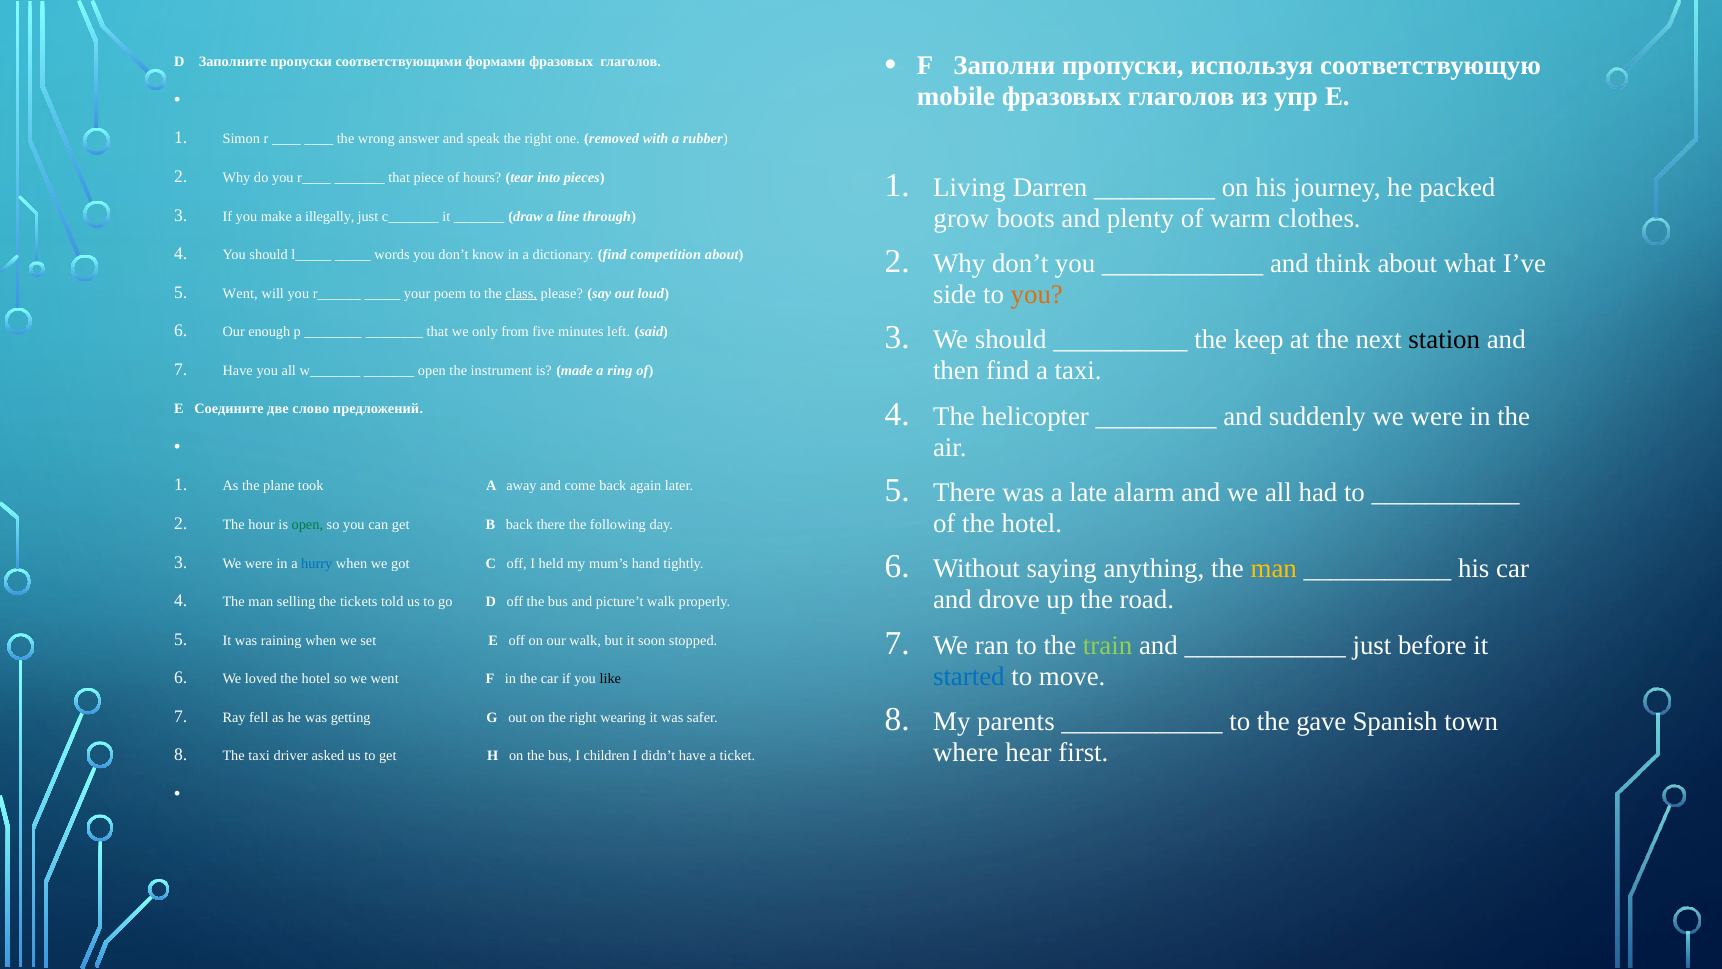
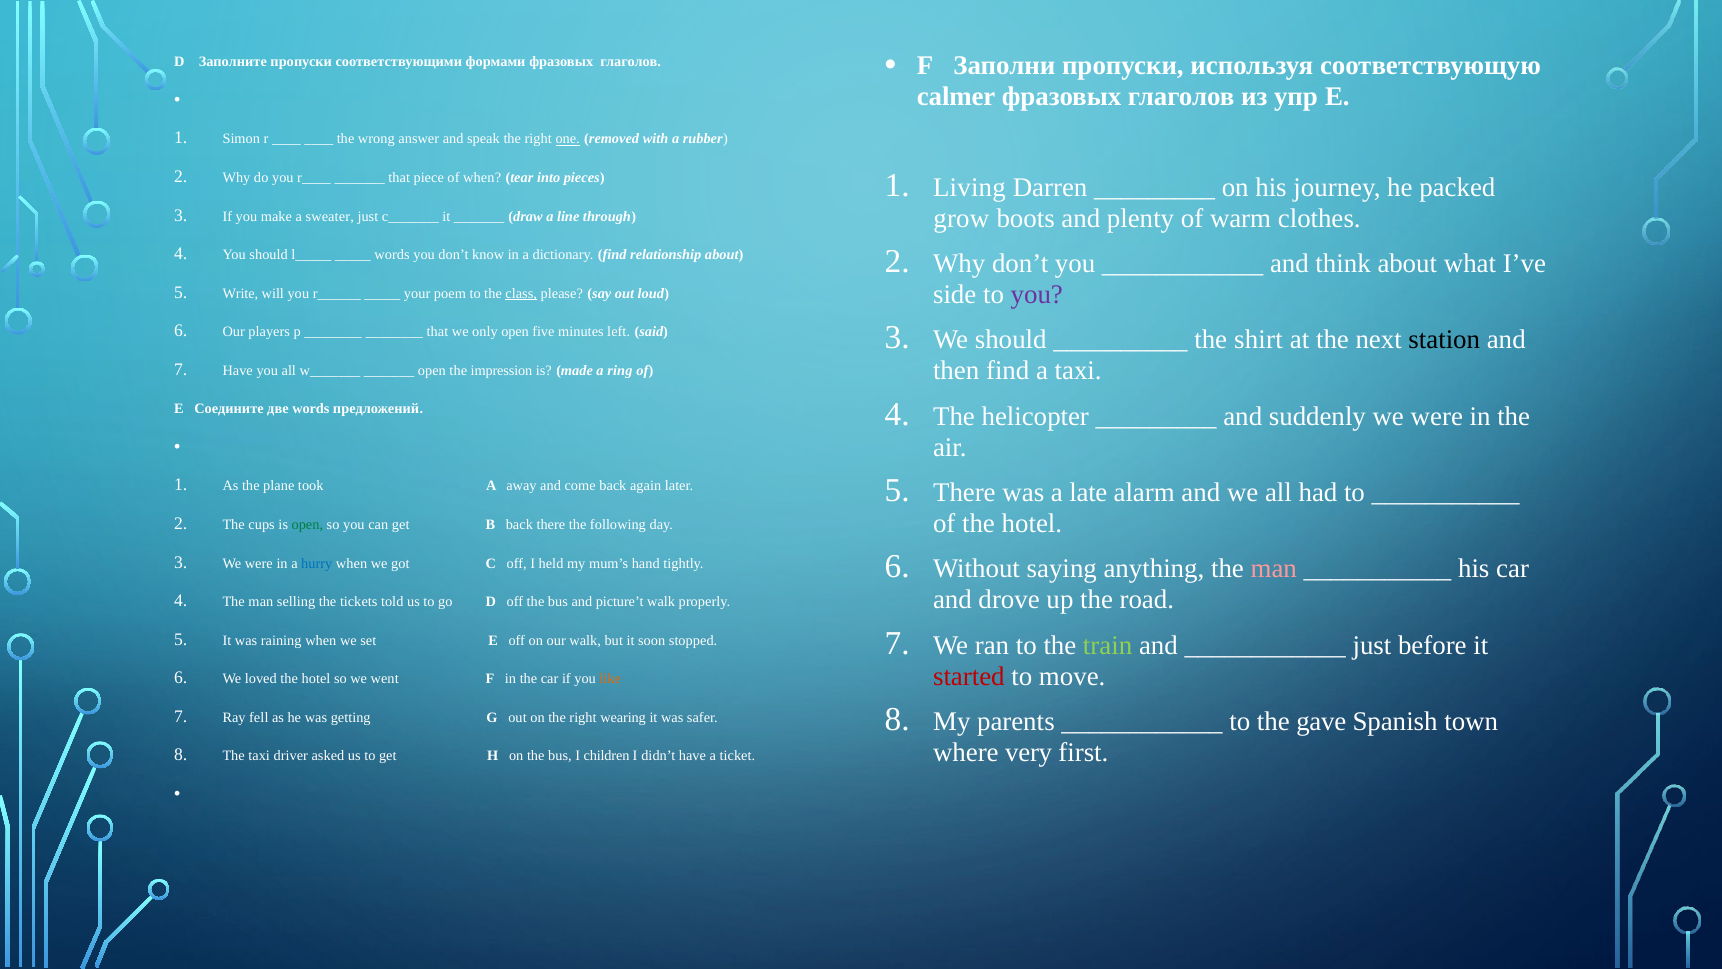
mobile: mobile -> calmer
one underline: none -> present
of hours: hours -> when
illegally: illegally -> sweater
competition: competition -> relationship
you at (1037, 295) colour: orange -> purple
Went at (240, 293): Went -> Write
keep: keep -> shirt
enough: enough -> players
only from: from -> open
instrument: instrument -> impression
две слово: слово -> words
hour: hour -> cups
man at (1274, 569) colour: yellow -> pink
started colour: blue -> red
like colour: black -> orange
hear: hear -> very
